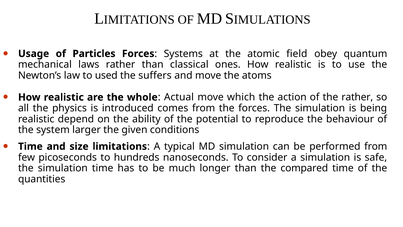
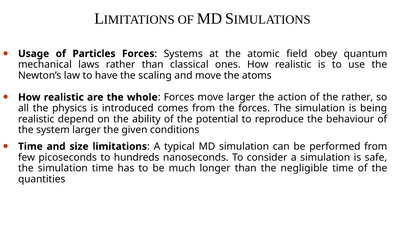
used: used -> have
suffers: suffers -> scaling
Actual at (179, 97): Actual -> Forces
move which: which -> larger
compared: compared -> negligible
